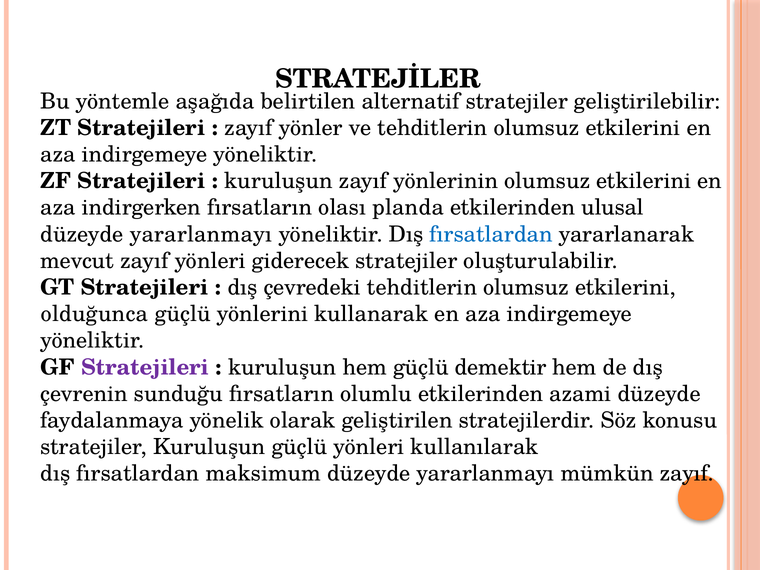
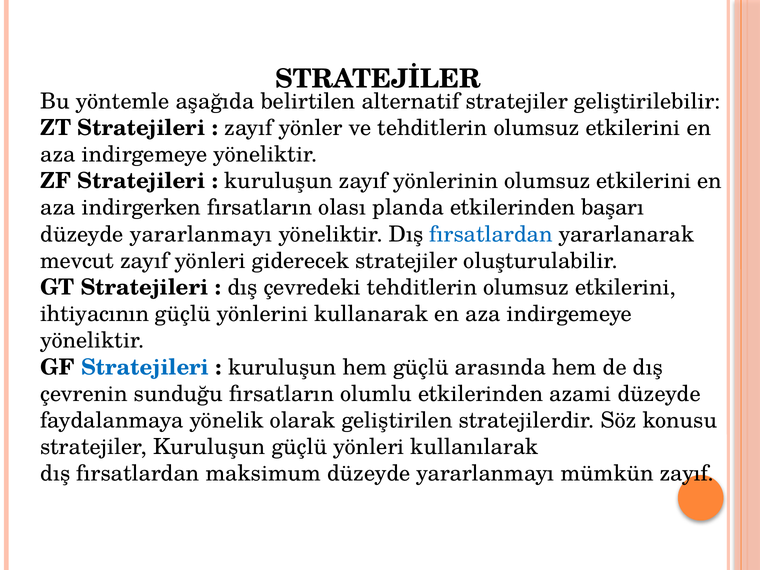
ulusal: ulusal -> başarı
olduğunca: olduğunca -> ihtiyacının
Stratejileri at (145, 367) colour: purple -> blue
demektir: demektir -> arasında
